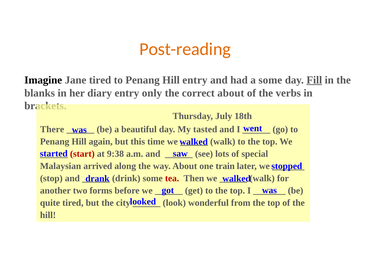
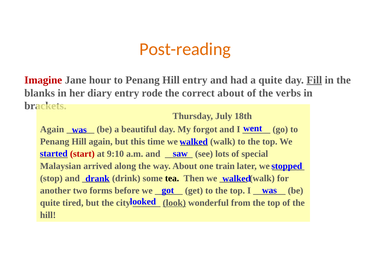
Imagine colour: black -> red
Jane tired: tired -> hour
a some: some -> quite
only: only -> rode
There at (52, 129): There -> Again
tasted: tasted -> forgot
9:38: 9:38 -> 9:10
tea colour: red -> black
look underline: none -> present
